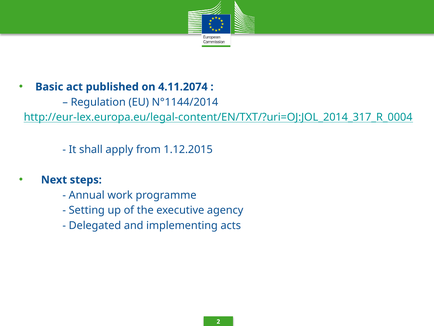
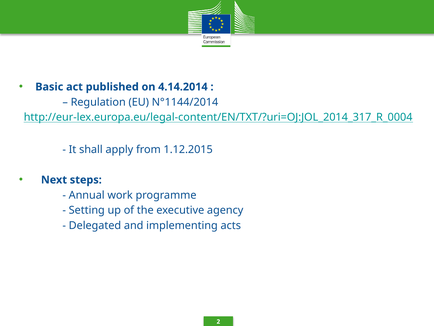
4.11.2074: 4.11.2074 -> 4.14.2014
